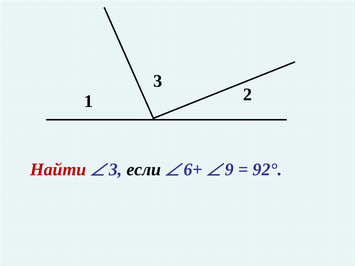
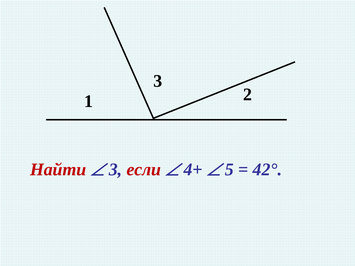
если colour: black -> red
6+: 6+ -> 4+
9: 9 -> 5
92°: 92° -> 42°
